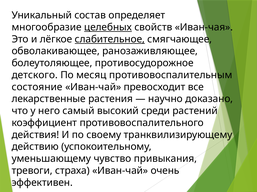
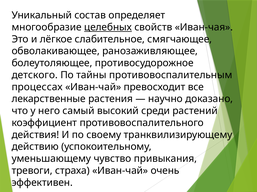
слабительное underline: present -> none
месяц: месяц -> тайны
состояние: состояние -> процессах
